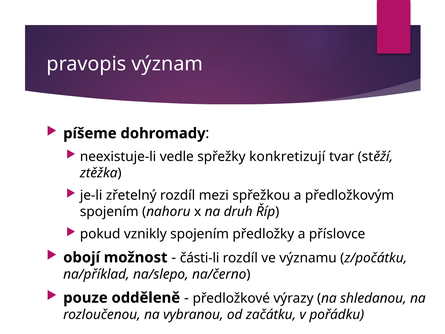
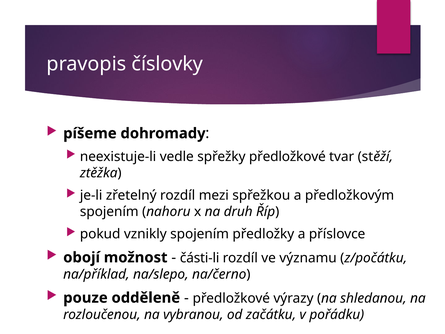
význam: význam -> číslovky
spřežky konkretizují: konkretizují -> předložkové
